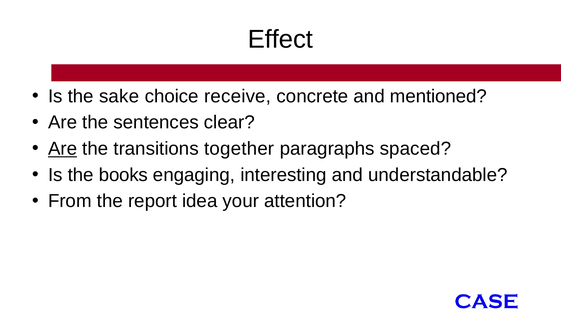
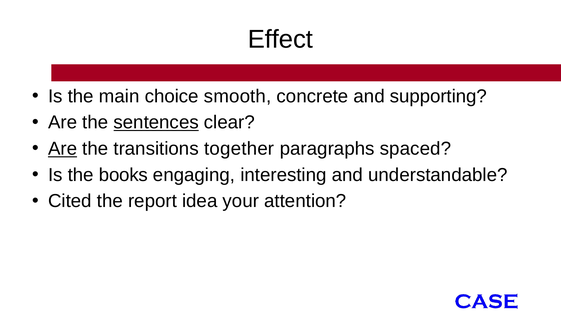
sake: sake -> main
receive: receive -> smooth
mentioned: mentioned -> supporting
sentences underline: none -> present
From: From -> Cited
